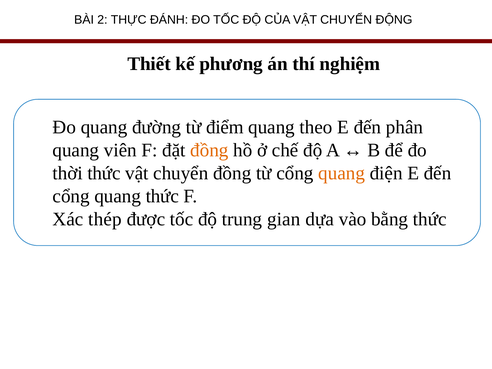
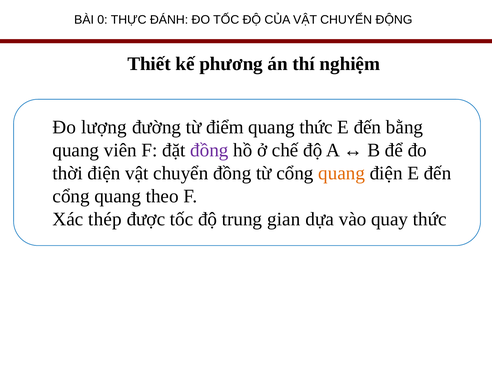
2: 2 -> 0
Đo quang: quang -> lượng
quang theo: theo -> thức
phân: phân -> bằng
đồng at (209, 150) colour: orange -> purple
thời thức: thức -> điện
quang thức: thức -> theo
bằng: bằng -> quay
